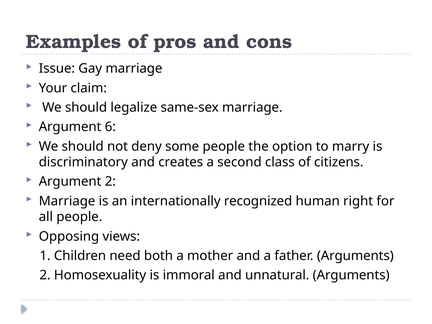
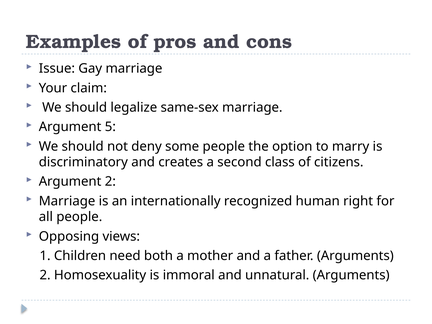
6: 6 -> 5
